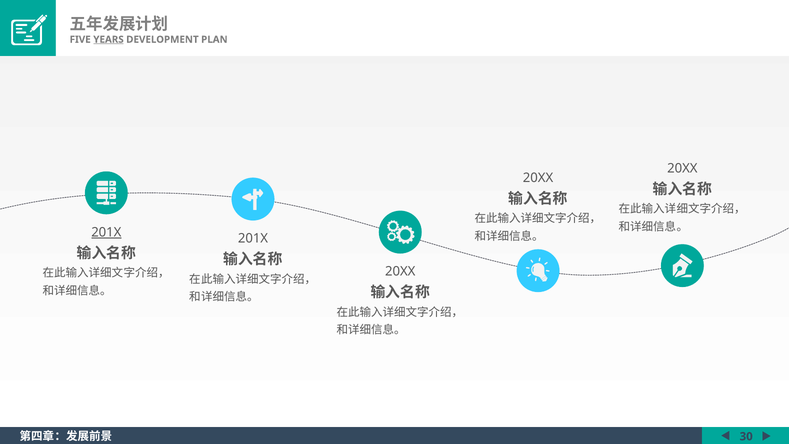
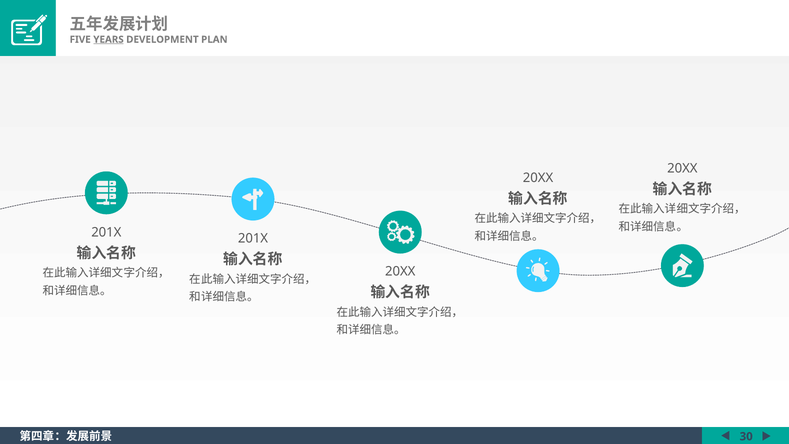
201X at (106, 232) underline: present -> none
